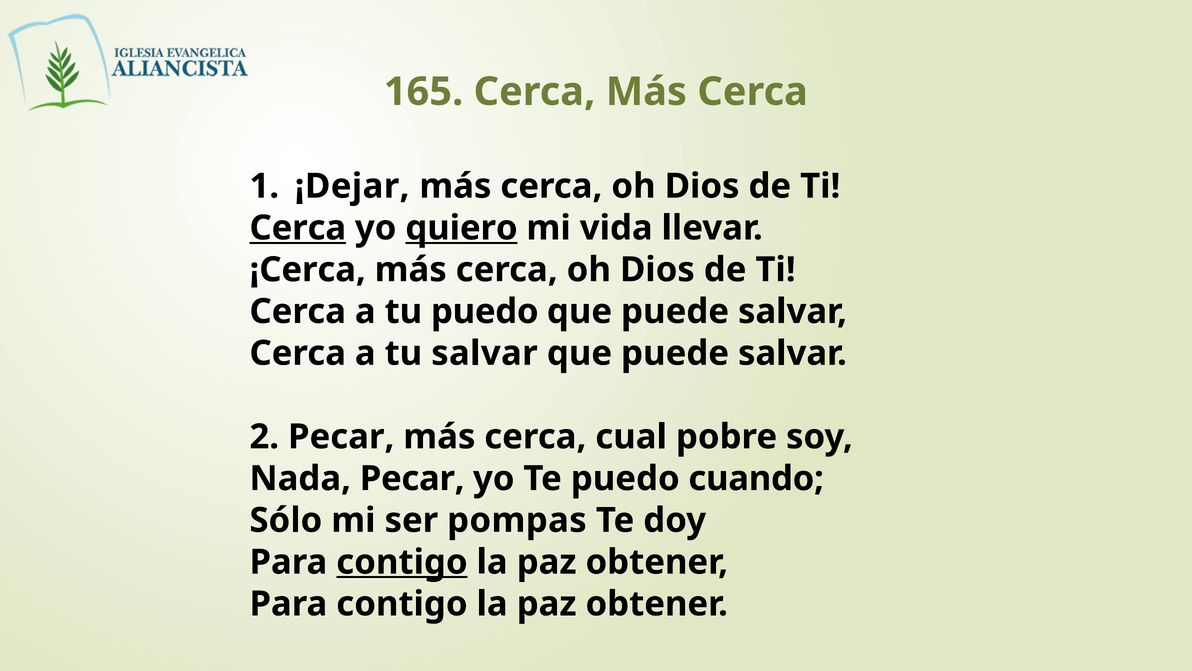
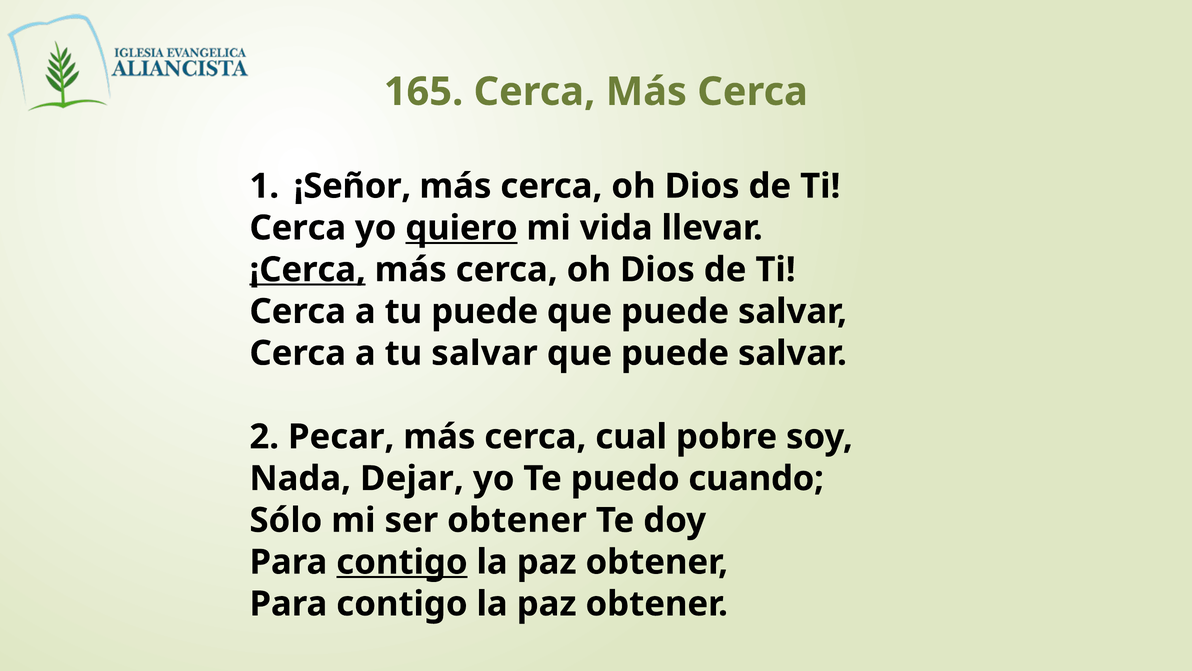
¡Dejar: ¡Dejar -> ¡Señor
Cerca at (298, 228) underline: present -> none
¡Cerca underline: none -> present
tu puedo: puedo -> puede
Nada Pecar: Pecar -> Dejar
ser pompas: pompas -> obtener
